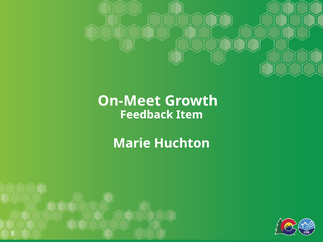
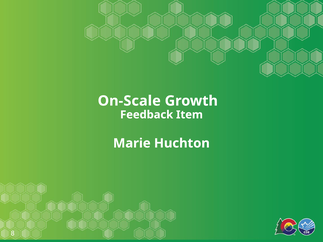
On-Meet: On-Meet -> On-Scale
